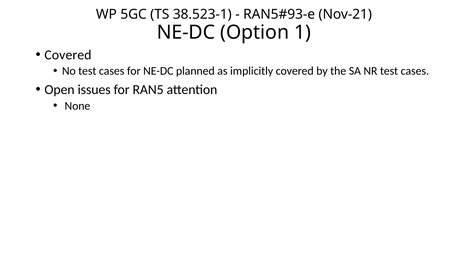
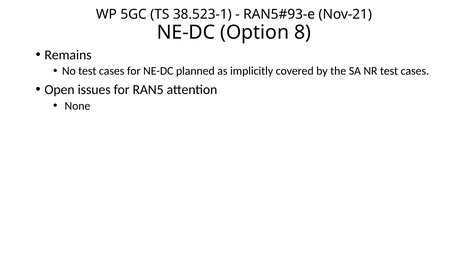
1: 1 -> 8
Covered at (68, 55): Covered -> Remains
